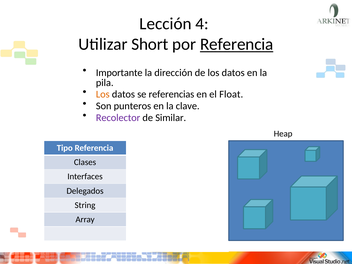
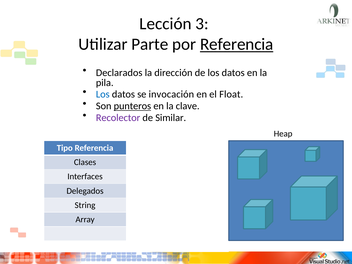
4: 4 -> 3
Short: Short -> Parte
Importante: Importante -> Declarados
Los at (103, 94) colour: orange -> blue
referencias: referencias -> invocación
punteros underline: none -> present
